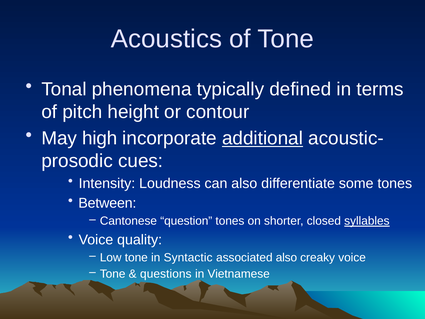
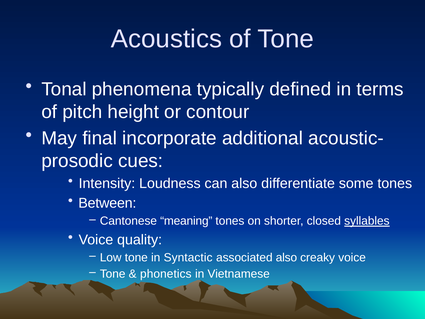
high: high -> final
additional underline: present -> none
question: question -> meaning
questions: questions -> phonetics
